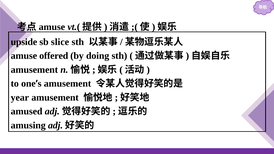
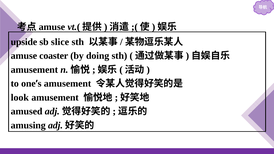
offered: offered -> coaster
year: year -> look
